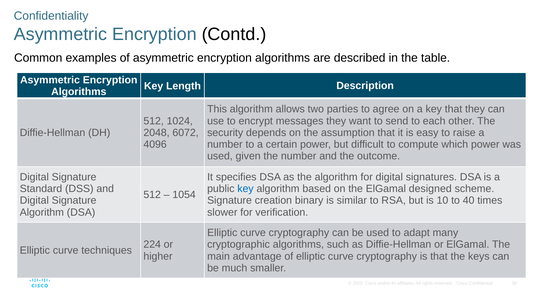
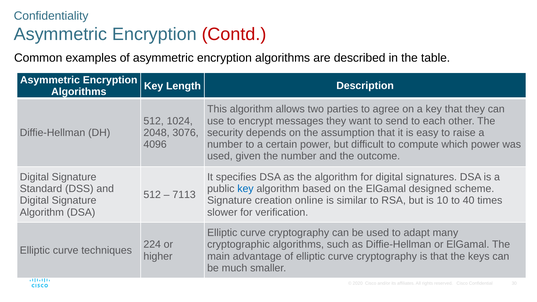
Contd colour: black -> red
6072: 6072 -> 3076
1054: 1054 -> 7113
binary: binary -> online
